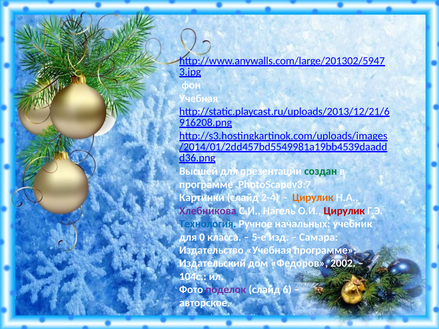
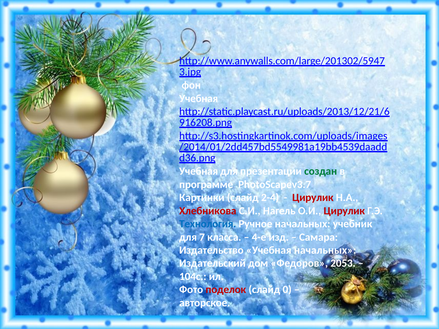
Высшей at (198, 171): Высшей -> Учебная
Цирулик at (313, 198) colour: orange -> red
Хлебникова colour: purple -> red
0: 0 -> 7
5-е: 5-е -> 4-е
Учебная программе: программе -> начальных
2002: 2002 -> 2053
поделок colour: purple -> red
6: 6 -> 0
